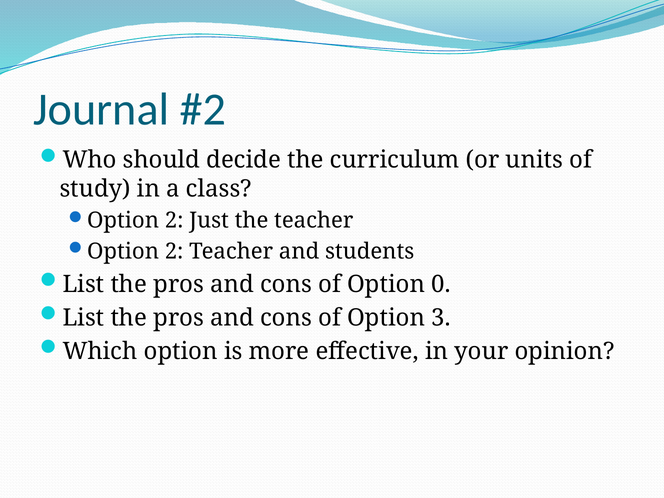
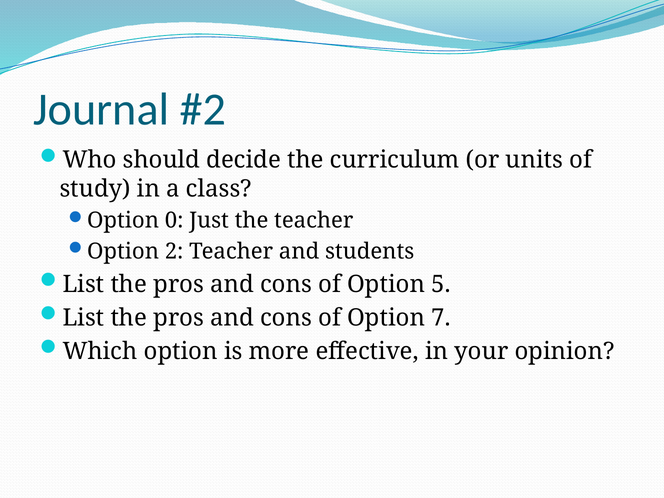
2 at (174, 221): 2 -> 0
0: 0 -> 5
3: 3 -> 7
